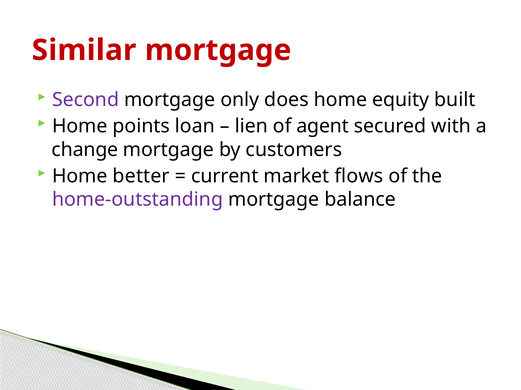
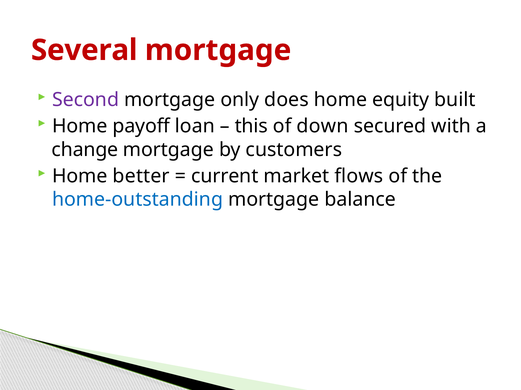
Similar: Similar -> Several
points: points -> payoff
lien: lien -> this
agent: agent -> down
home-outstanding colour: purple -> blue
